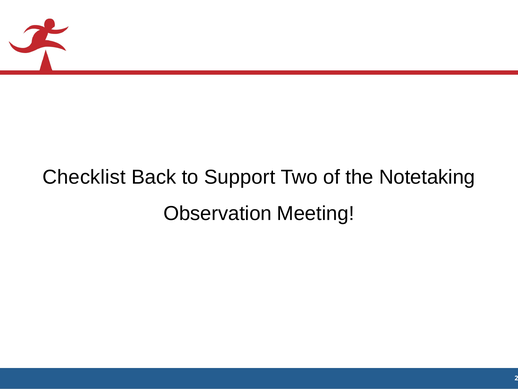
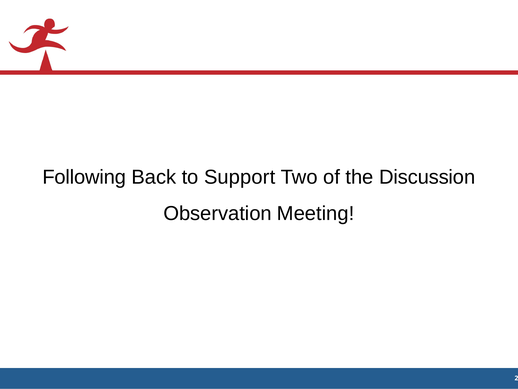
Checklist: Checklist -> Following
Notetaking: Notetaking -> Discussion
